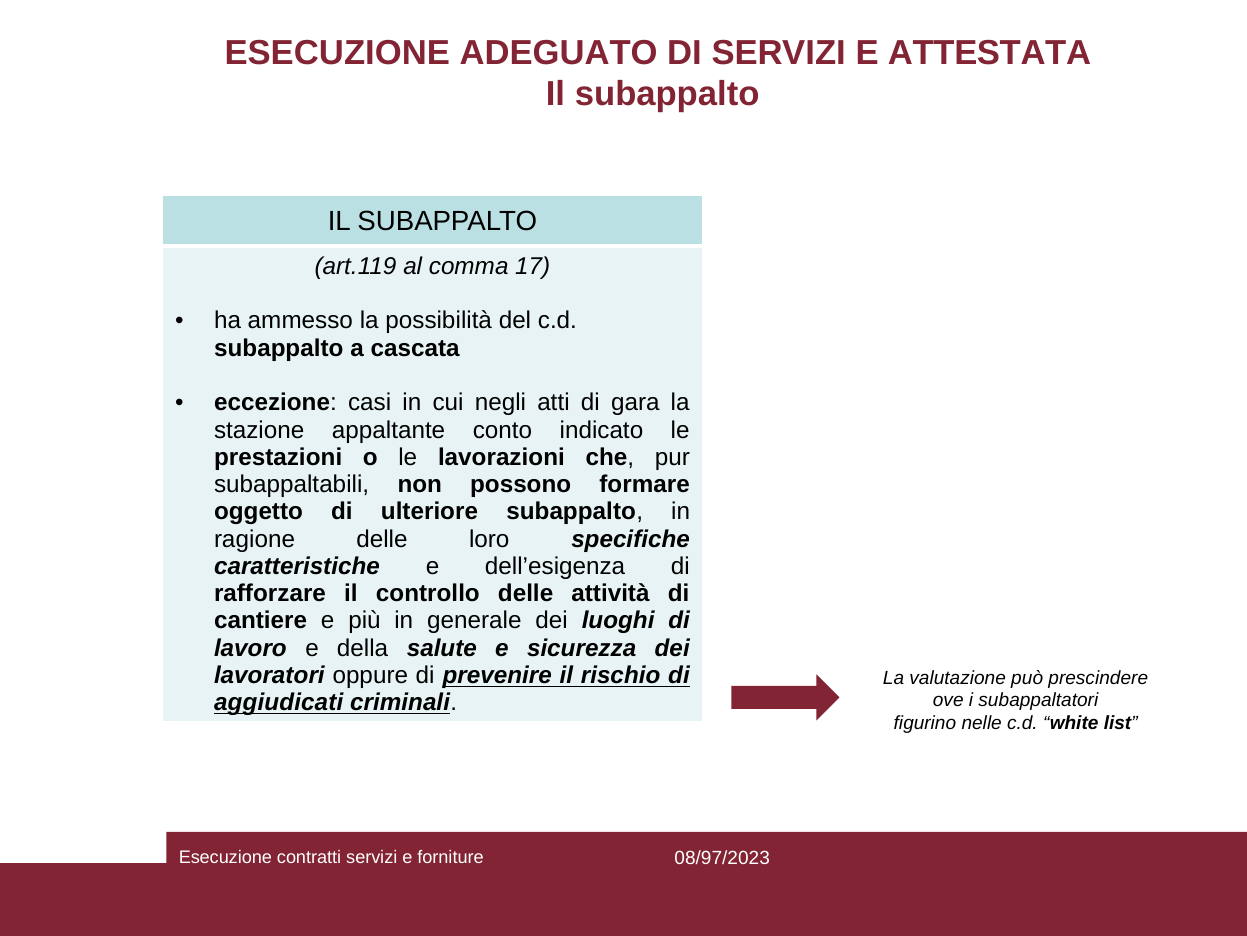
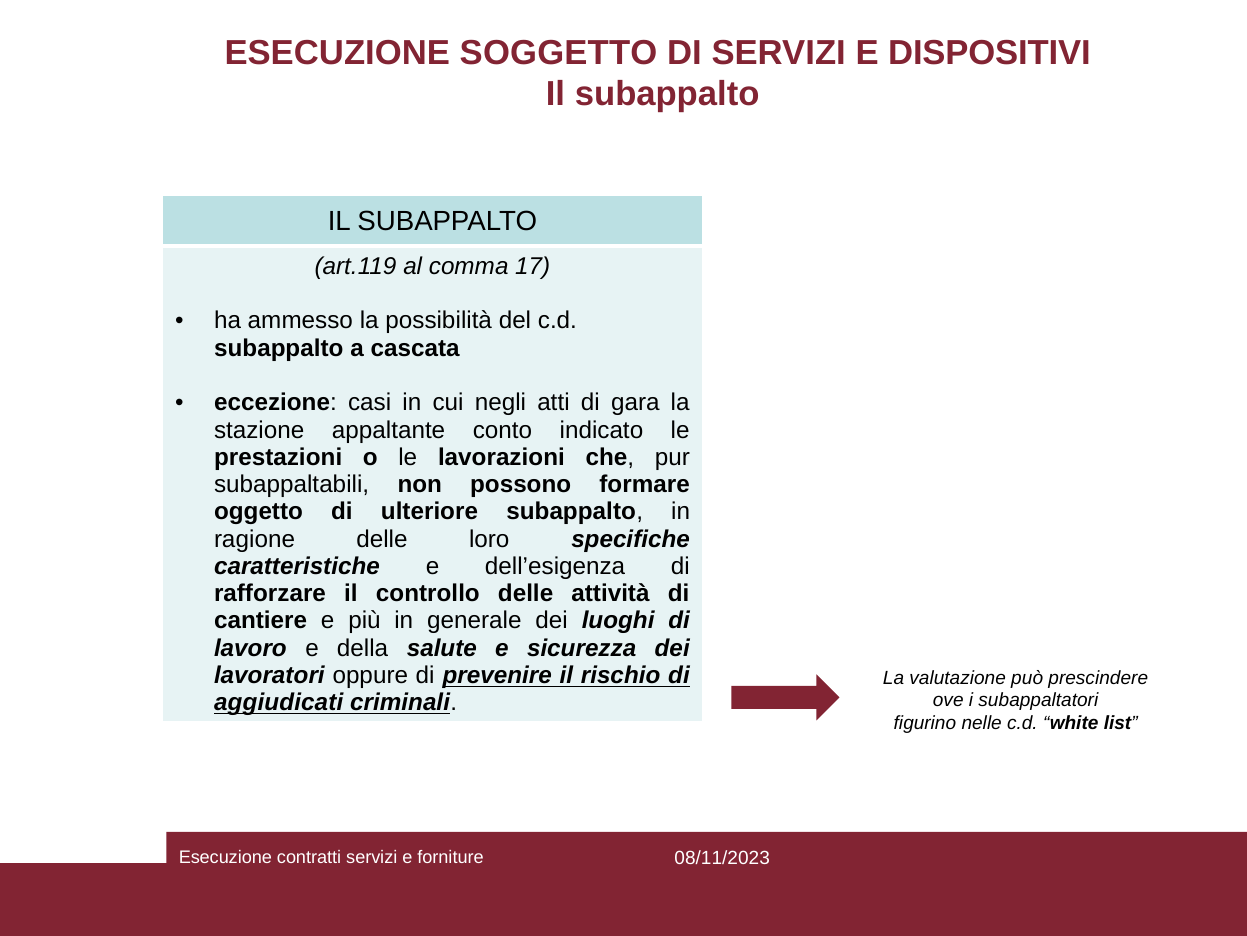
ADEGUATO: ADEGUATO -> SOGGETTO
ATTESTATA: ATTESTATA -> DISPOSITIVI
08/97/2023: 08/97/2023 -> 08/11/2023
